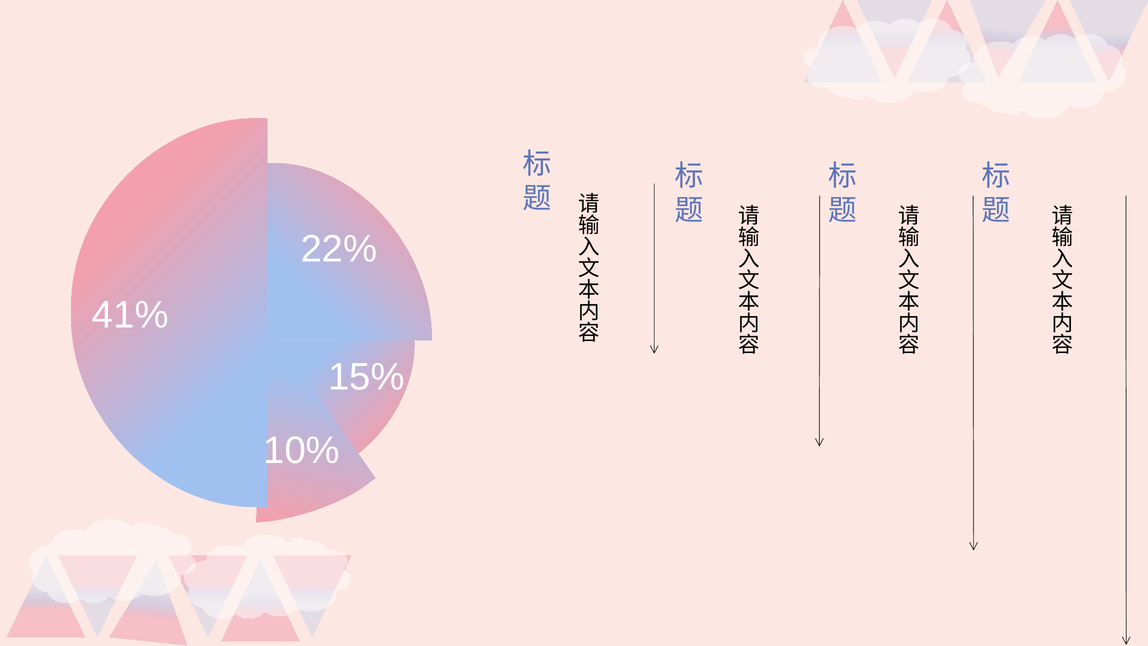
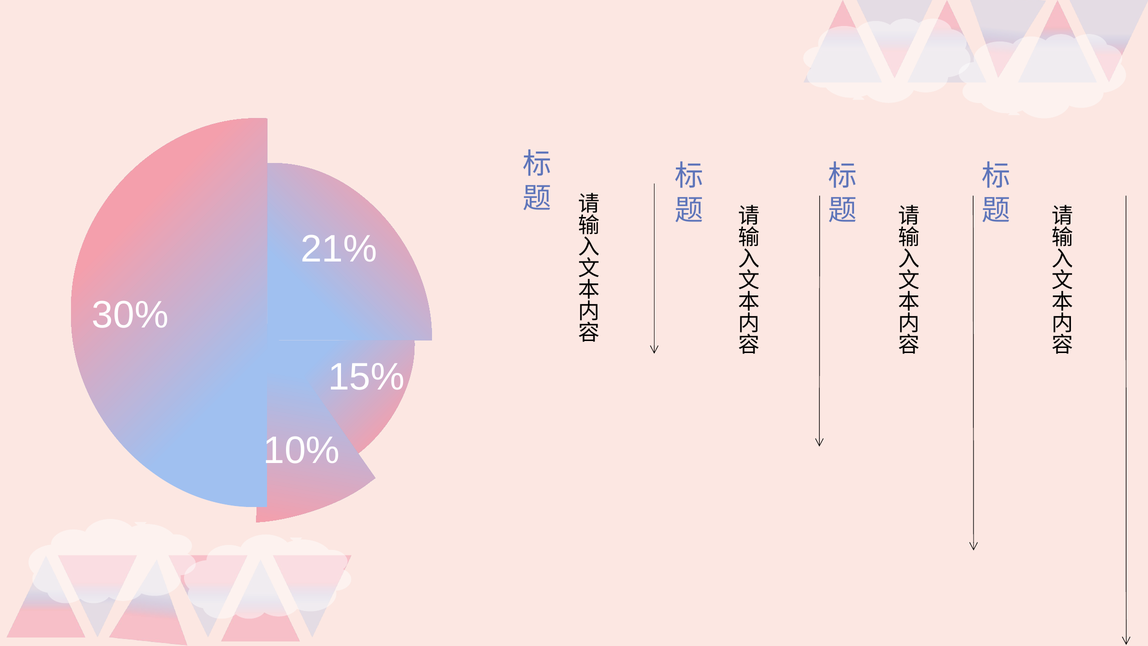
22%: 22% -> 21%
41%: 41% -> 30%
